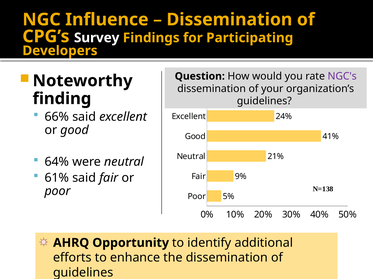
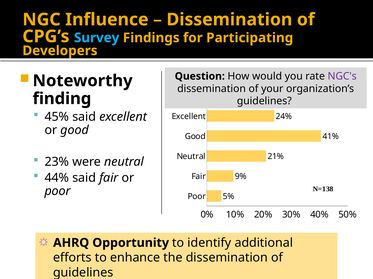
Survey colour: white -> light blue
66%: 66% -> 45%
64%: 64% -> 23%
61%: 61% -> 44%
